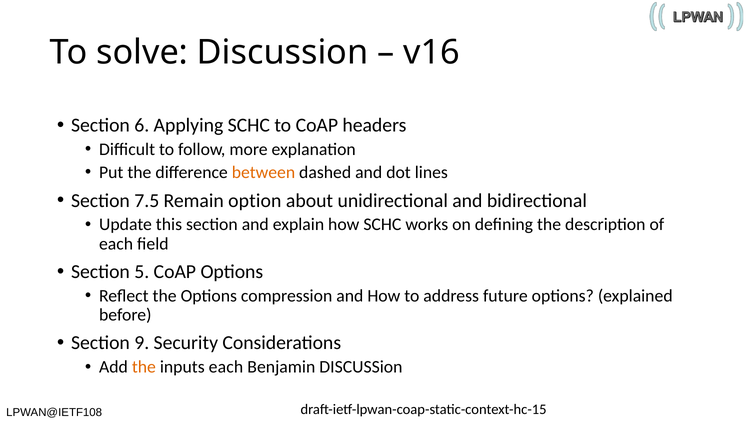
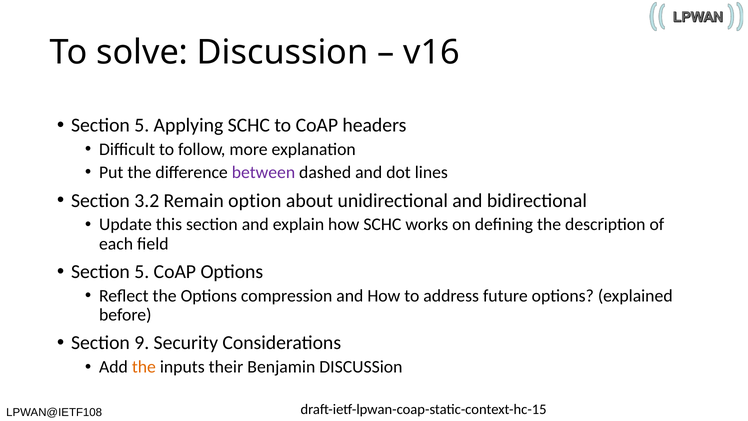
6 at (142, 125): 6 -> 5
between colour: orange -> purple
7.5: 7.5 -> 3.2
inputs each: each -> their
